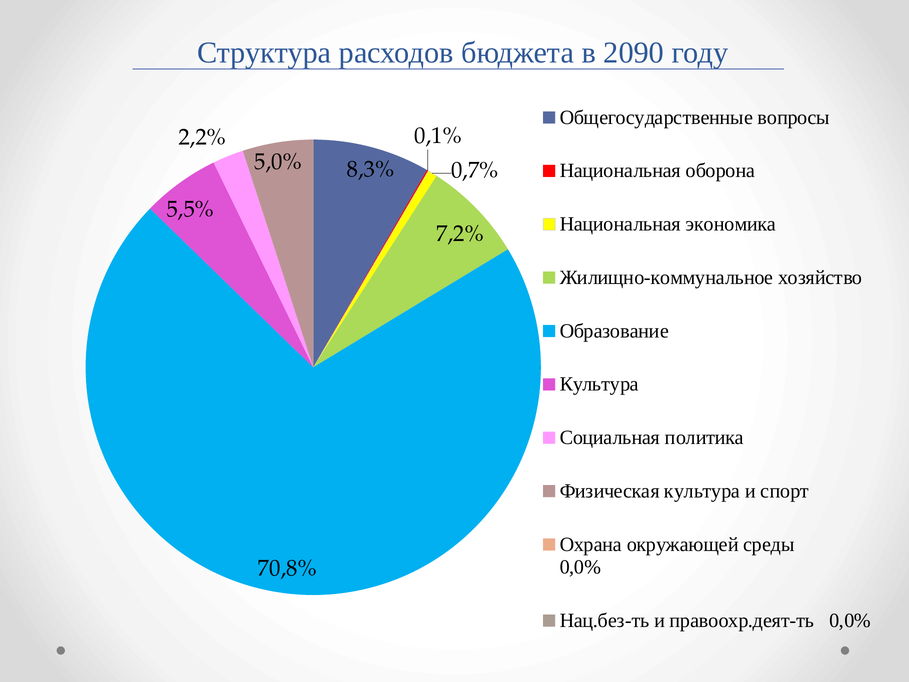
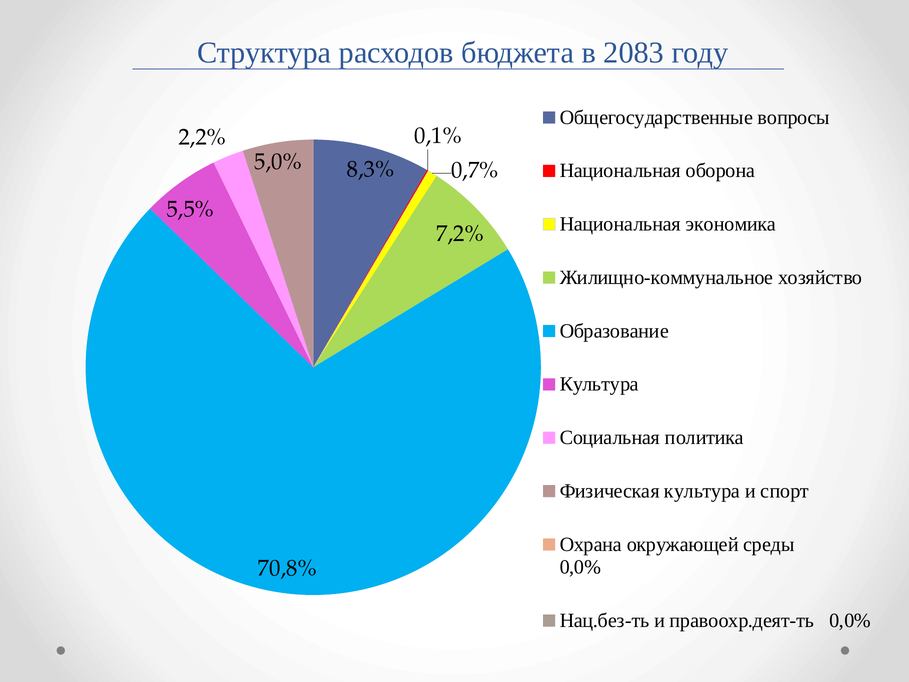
2090: 2090 -> 2083
